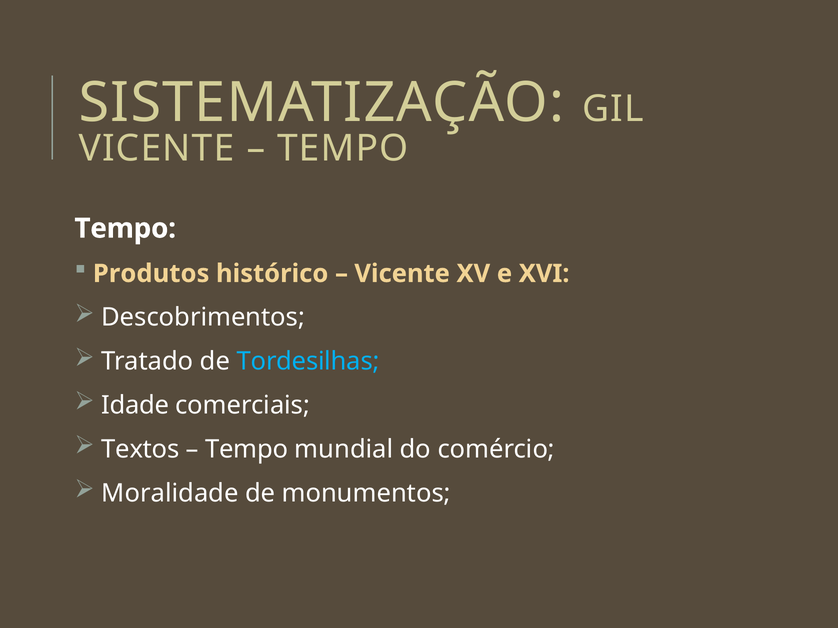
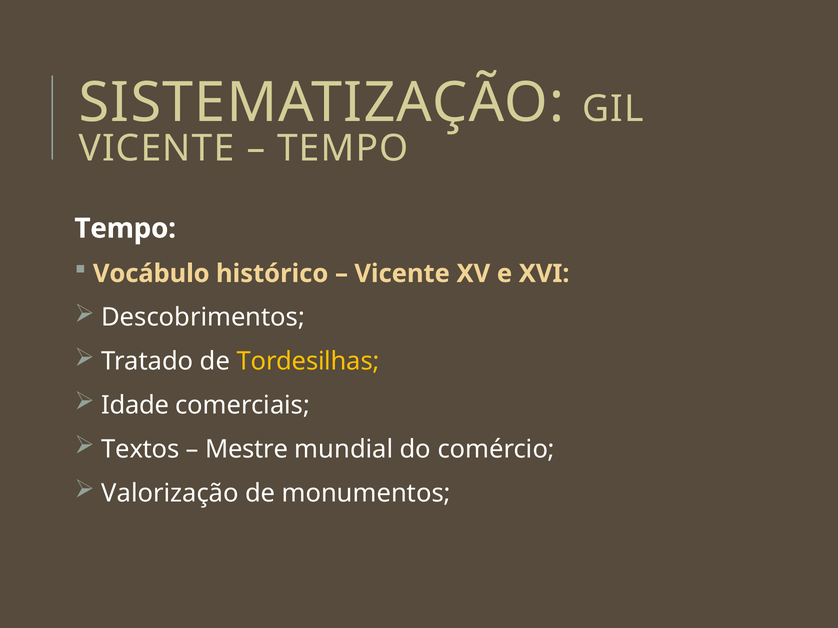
Produtos: Produtos -> Vocábulo
Tordesilhas colour: light blue -> yellow
Tempo at (247, 450): Tempo -> Mestre
Moralidade: Moralidade -> Valorização
